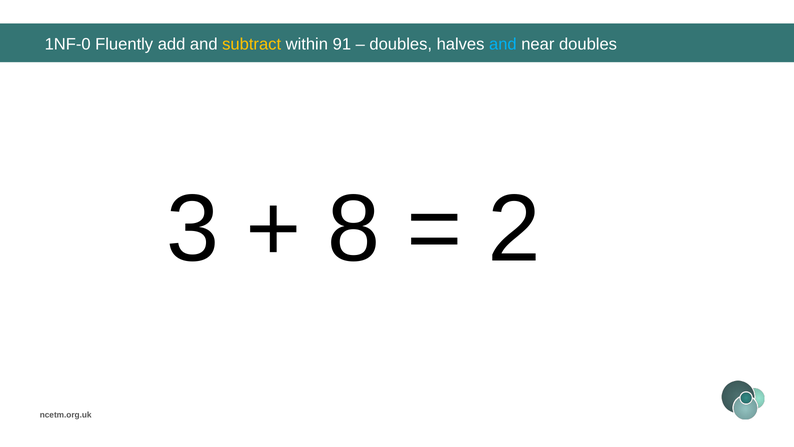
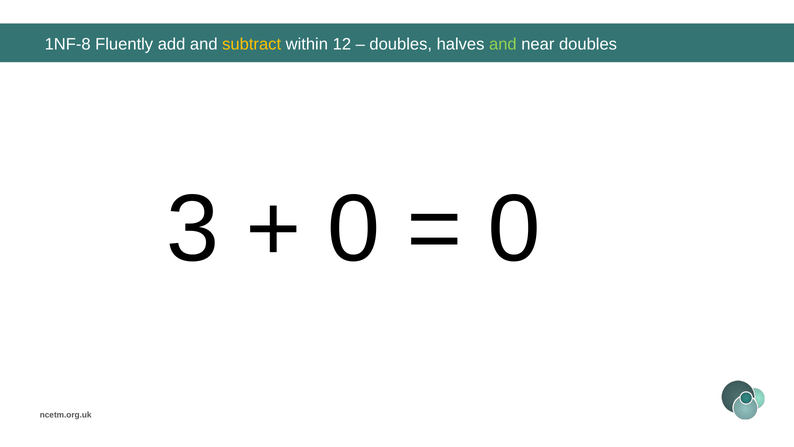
1NF-0: 1NF-0 -> 1NF-8
91: 91 -> 12
and at (503, 44) colour: light blue -> light green
8 at (354, 229): 8 -> 0
2 at (514, 229): 2 -> 0
